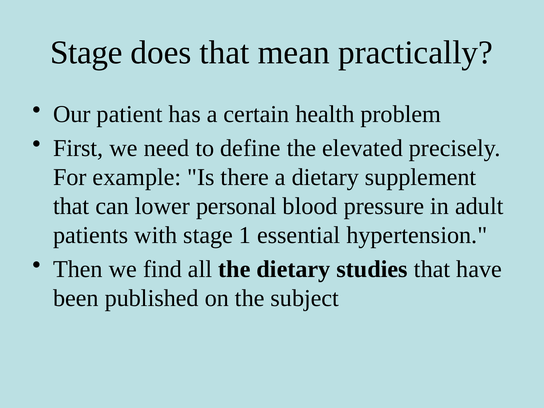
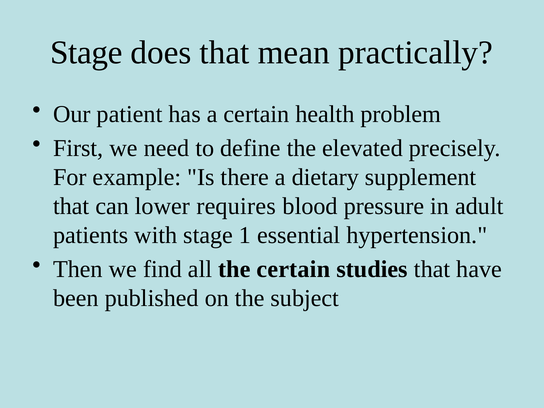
personal: personal -> requires
the dietary: dietary -> certain
